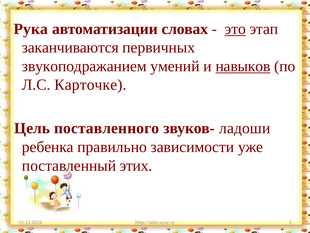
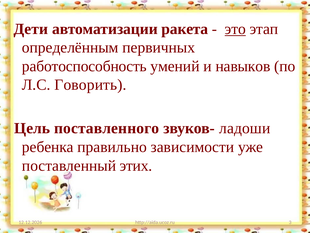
Рука: Рука -> Дети
словах: словах -> ракета
заканчиваются: заканчиваются -> определённым
звукоподражанием: звукоподражанием -> работоспособность
навыков underline: present -> none
Карточке: Карточке -> Говорить
